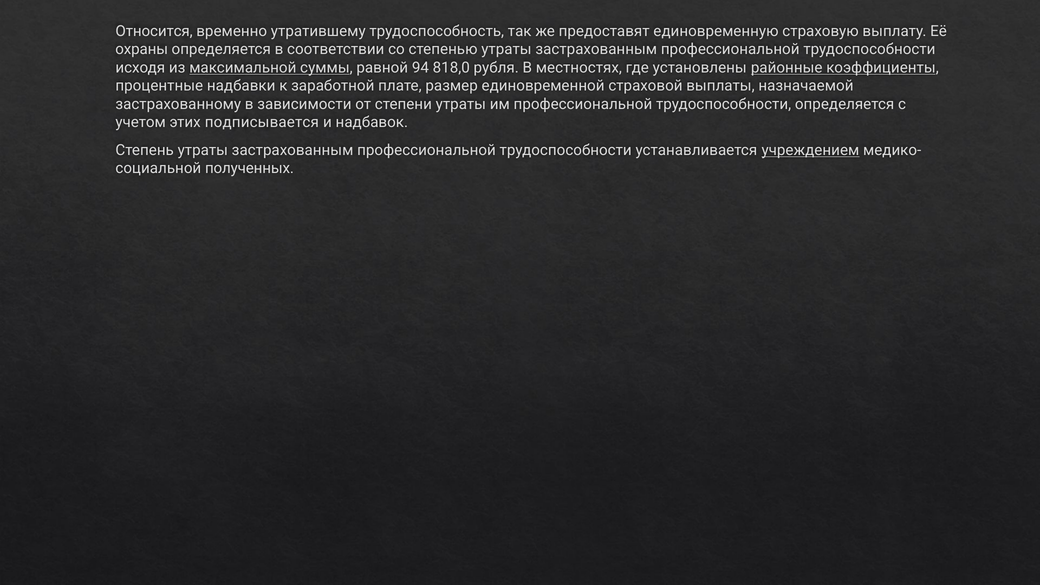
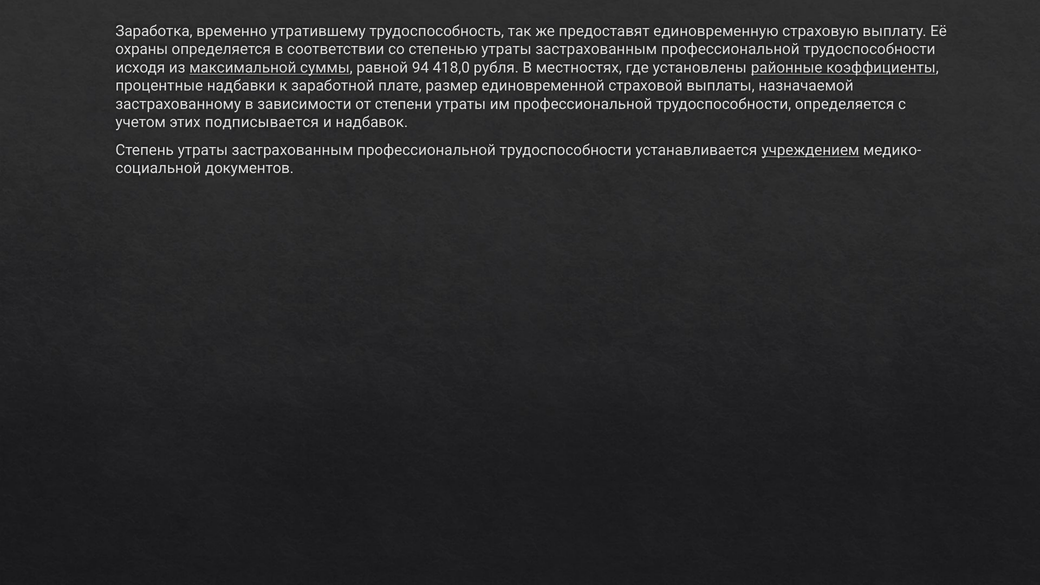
Относится: Относится -> Заработка
818,0: 818,0 -> 418,0
полученных: полученных -> документов
